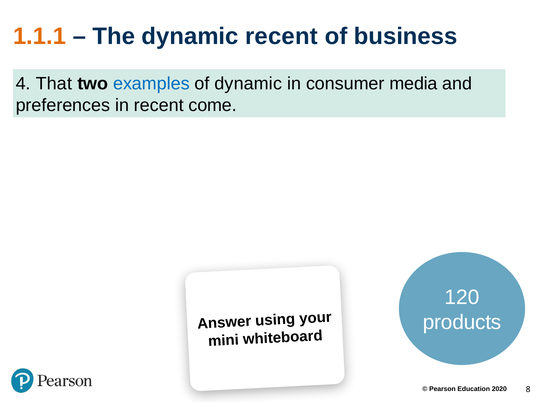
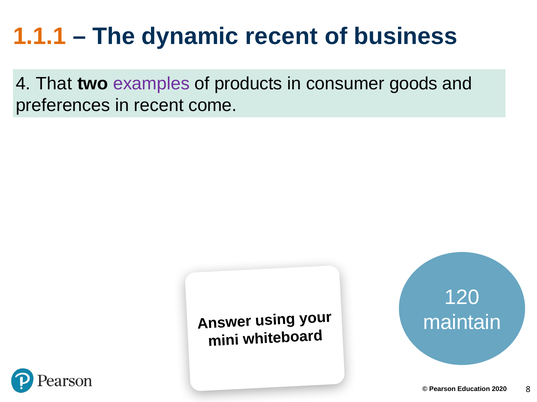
examples colour: blue -> purple
of dynamic: dynamic -> products
media: media -> goods
products: products -> maintain
